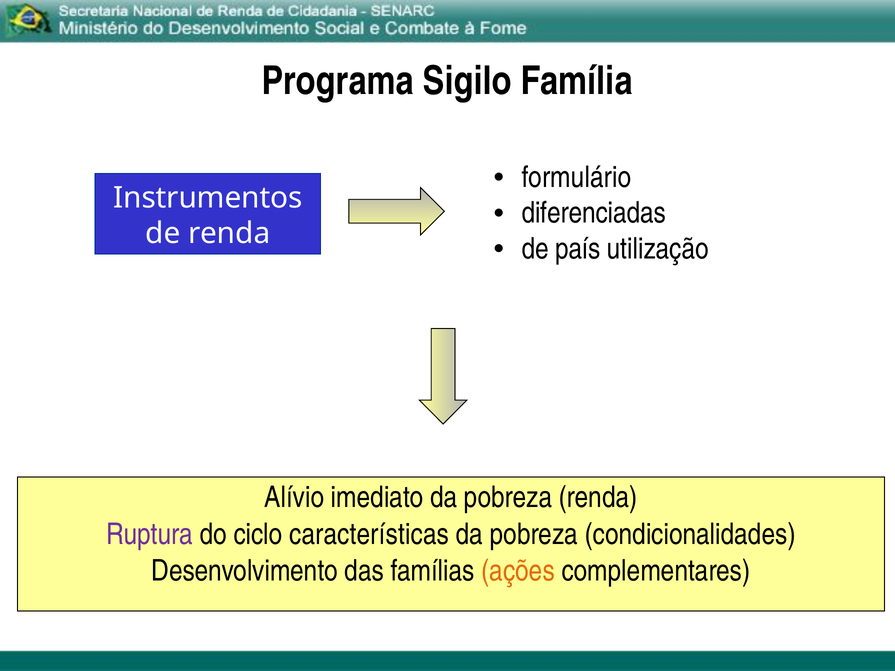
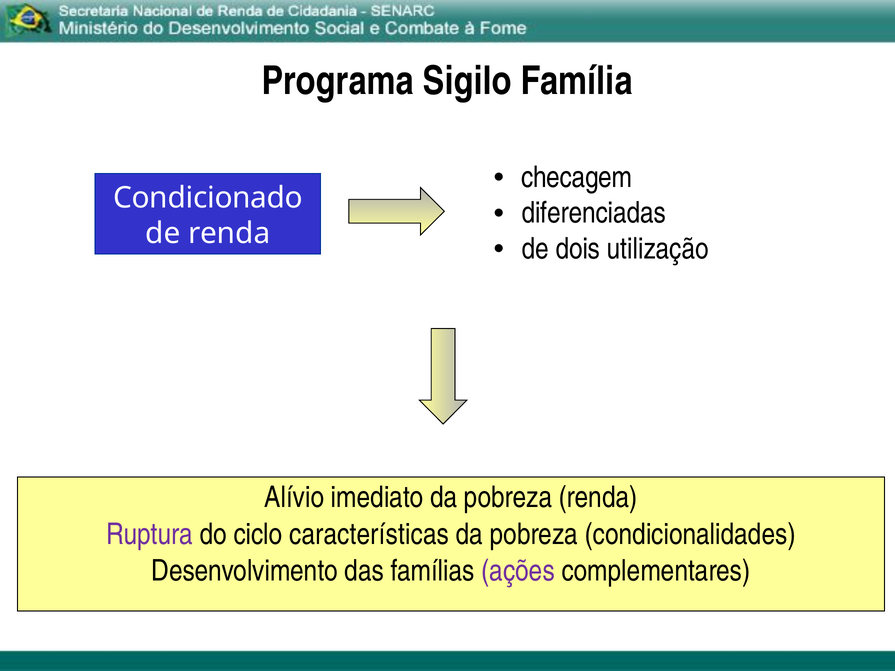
formulário: formulário -> checagem
Instrumentos: Instrumentos -> Condicionado
país: país -> dois
ações colour: orange -> purple
